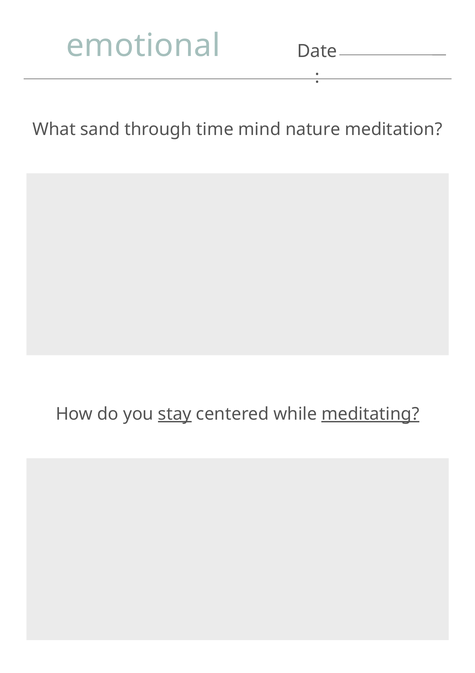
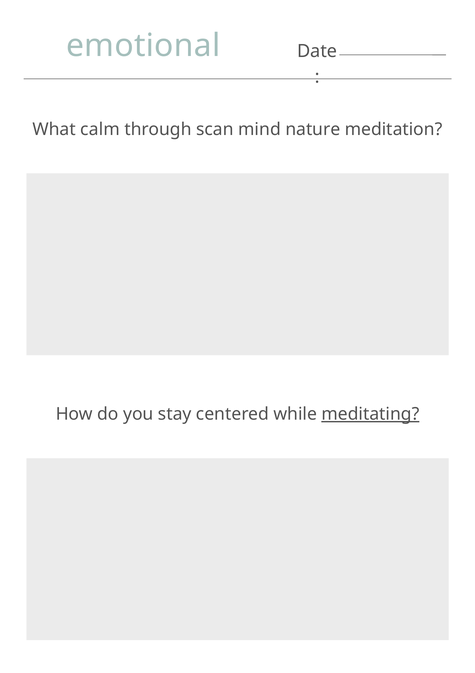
sand: sand -> calm
time: time -> scan
stay underline: present -> none
